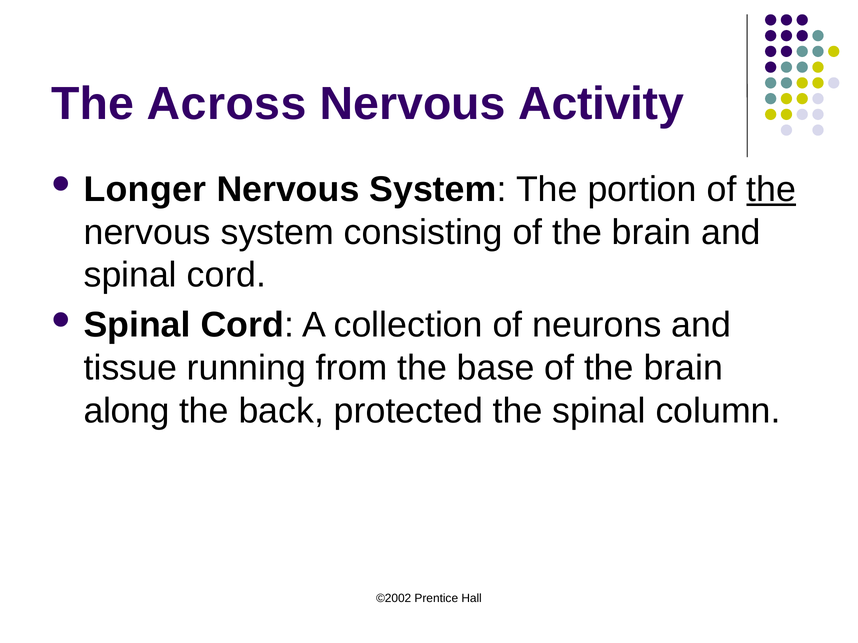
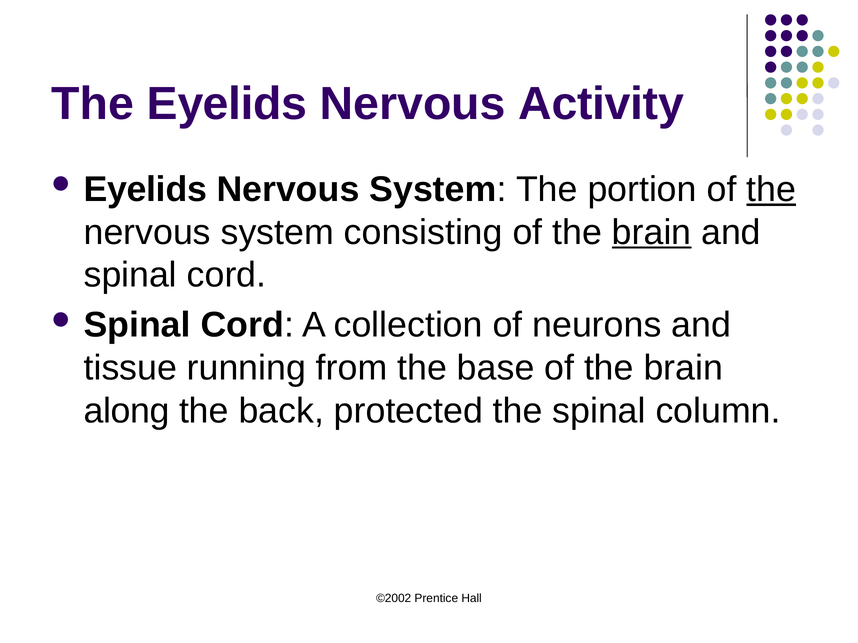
The Across: Across -> Eyelids
Longer at (145, 190): Longer -> Eyelids
brain at (652, 232) underline: none -> present
